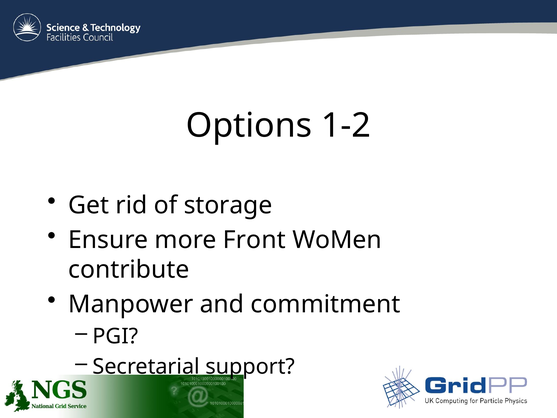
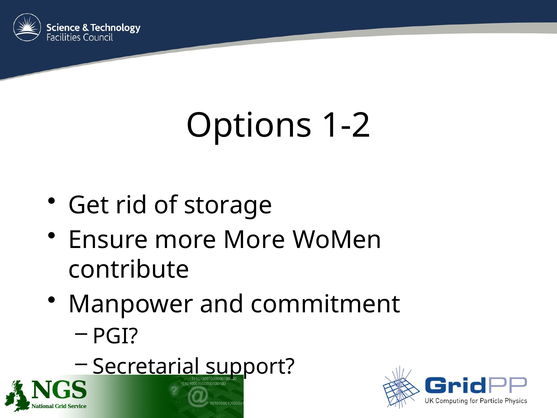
more Front: Front -> More
